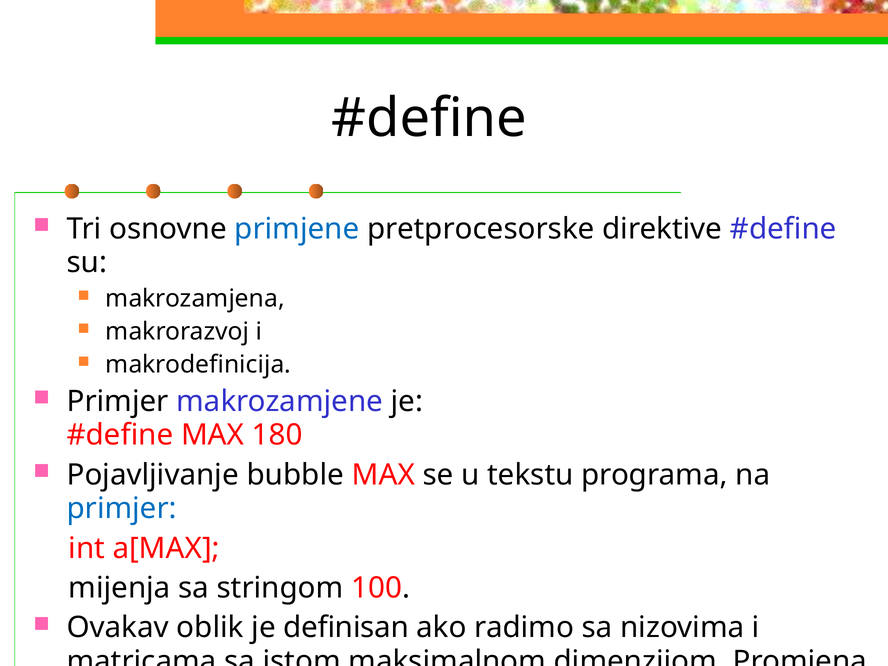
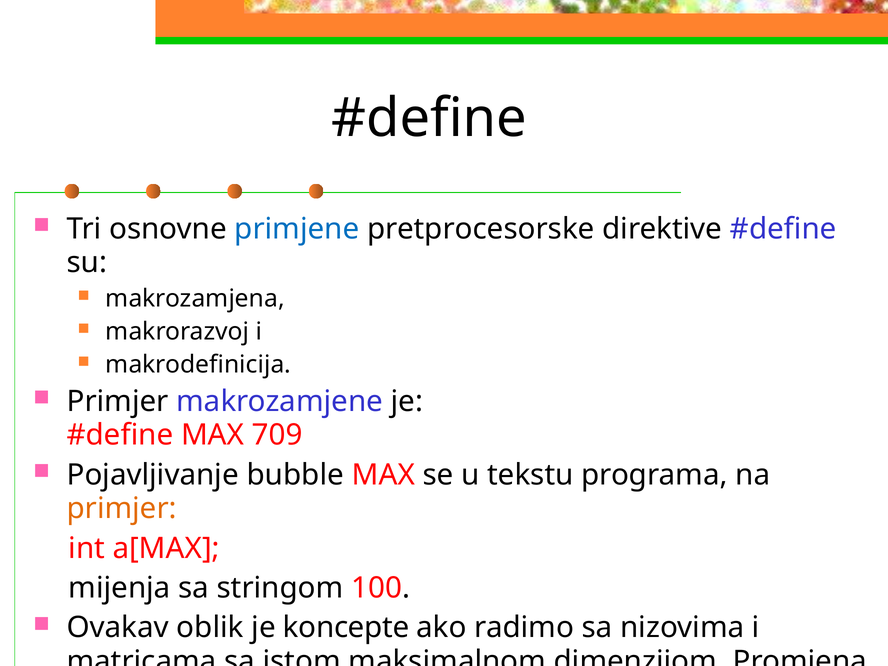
180: 180 -> 709
primjer at (122, 509) colour: blue -> orange
definisan: definisan -> koncepte
